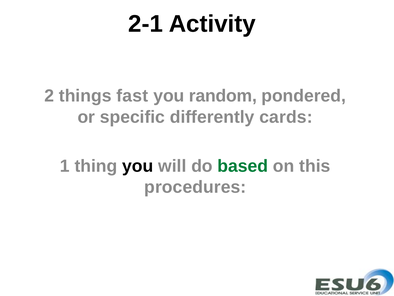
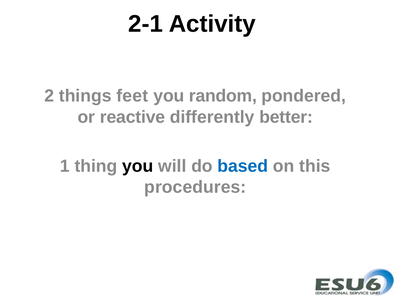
fast: fast -> feet
specific: specific -> reactive
cards: cards -> better
based colour: green -> blue
